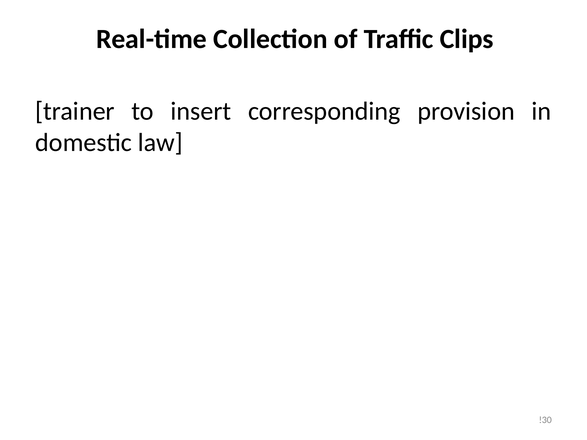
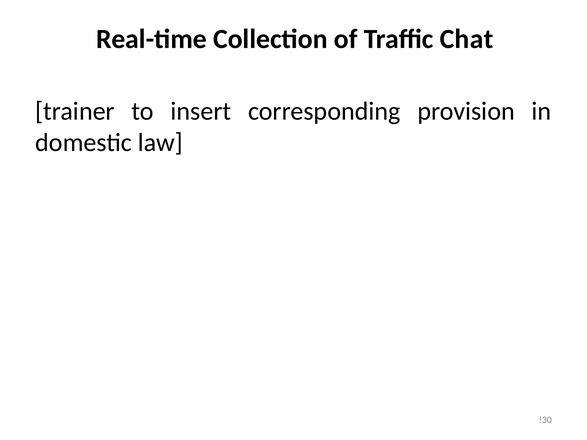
Clips: Clips -> Chat
